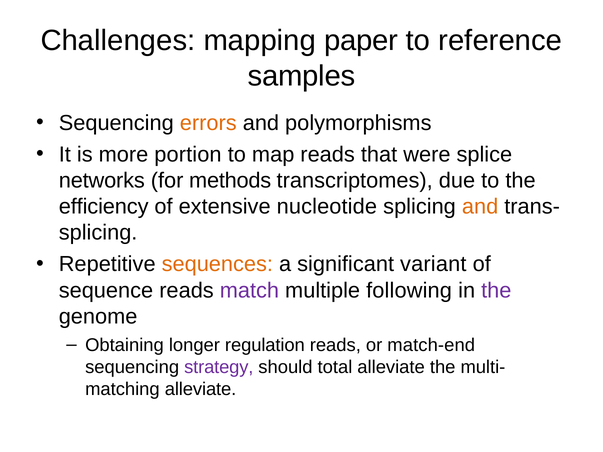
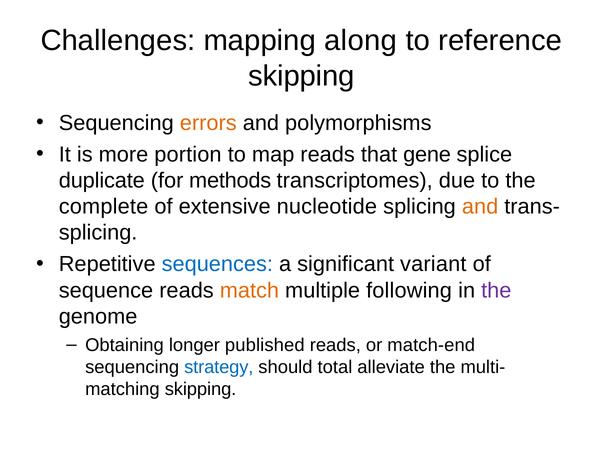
paper: paper -> along
samples at (302, 76): samples -> skipping
were: were -> gene
networks: networks -> duplicate
efficiency: efficiency -> complete
sequences colour: orange -> blue
match colour: purple -> orange
regulation: regulation -> published
strategy colour: purple -> blue
alleviate at (201, 389): alleviate -> skipping
